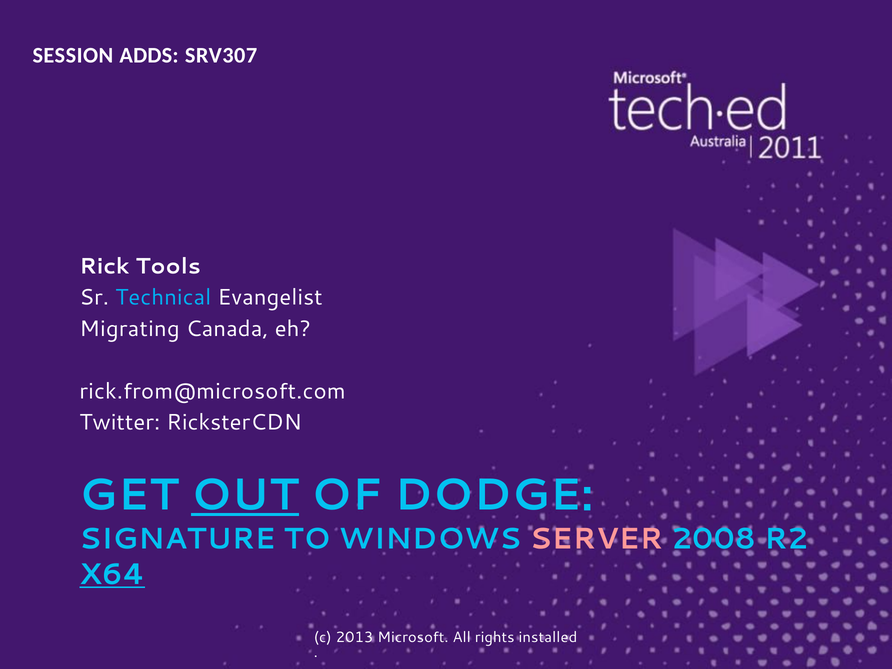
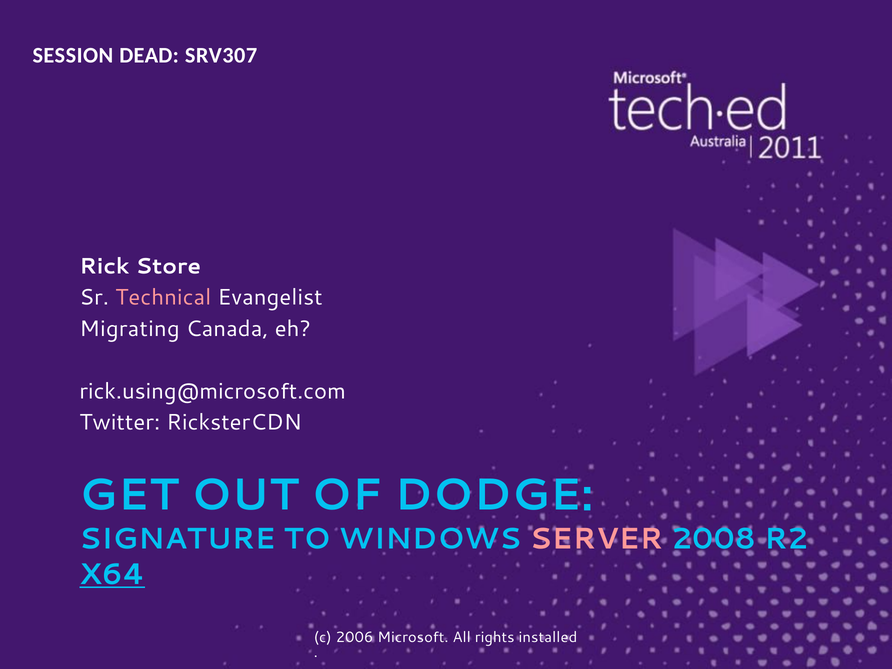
ADDS: ADDS -> DEAD
Tools: Tools -> Store
Technical colour: light blue -> pink
rick.from@microsoft.com: rick.from@microsoft.com -> rick.using@microsoft.com
OUT underline: present -> none
2013: 2013 -> 2006
